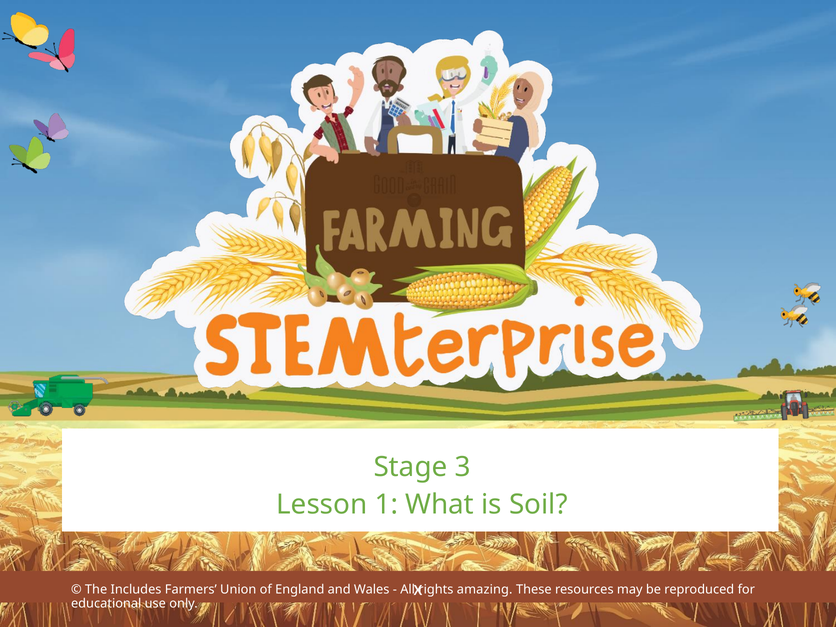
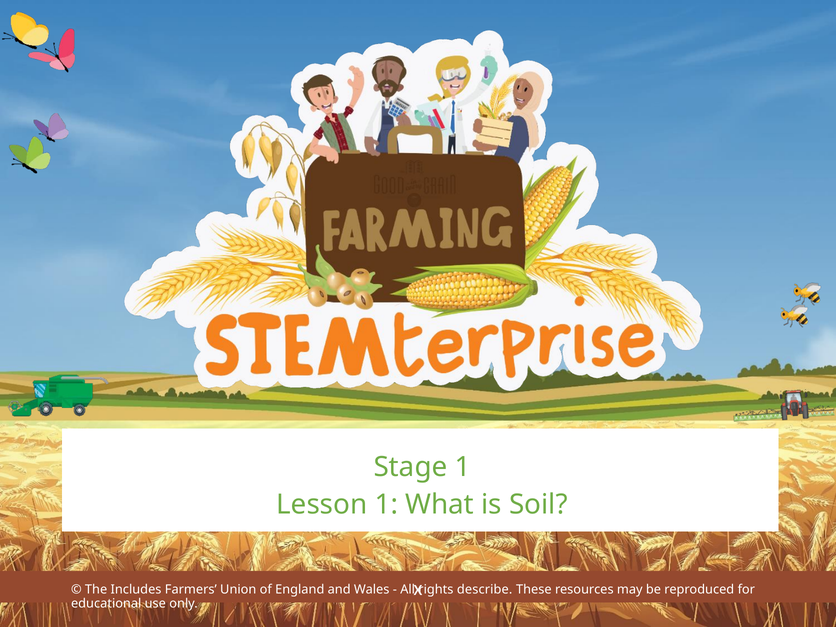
Stage 3: 3 -> 1
amazing: amazing -> describe
